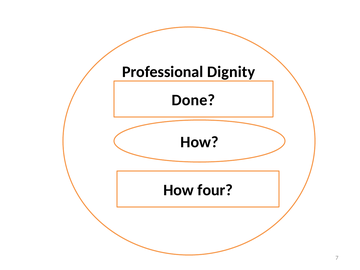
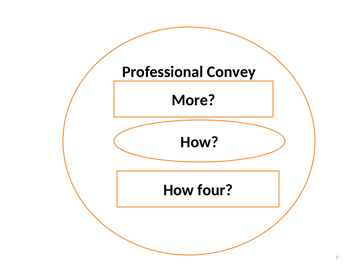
Dignity: Dignity -> Convey
Done: Done -> More
